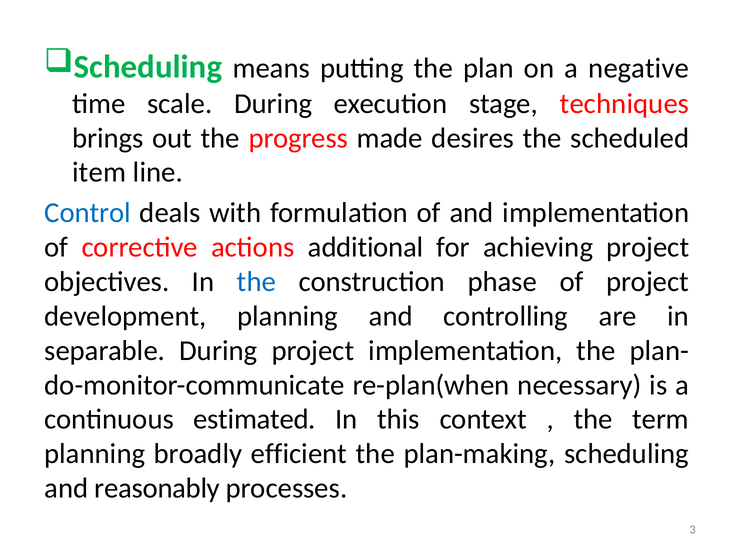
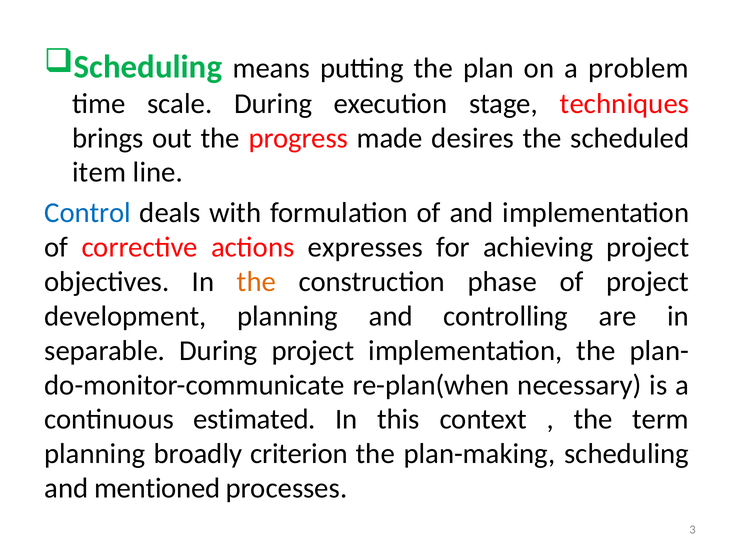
negative: negative -> problem
additional: additional -> expresses
the at (256, 282) colour: blue -> orange
efficient: efficient -> criterion
reasonably: reasonably -> mentioned
